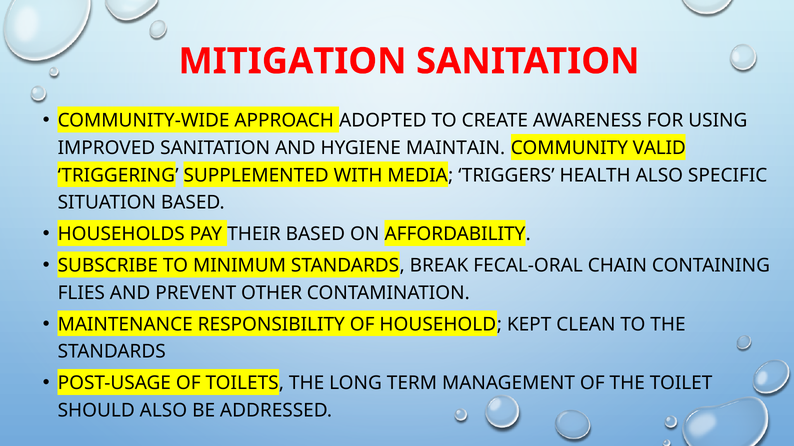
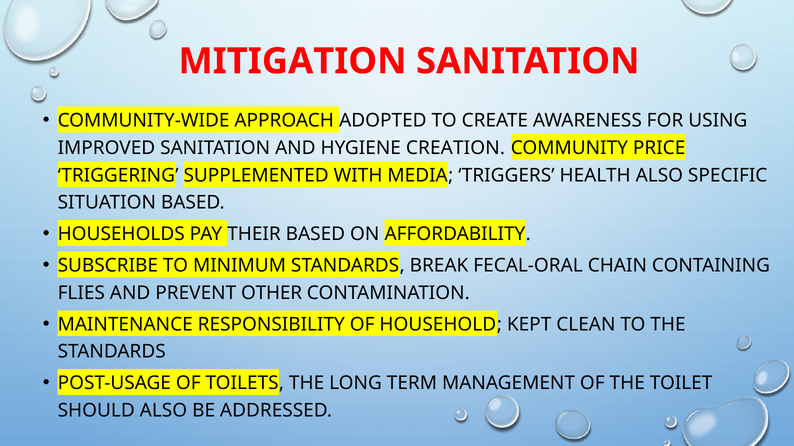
MAINTAIN: MAINTAIN -> CREATION
VALID: VALID -> PRICE
